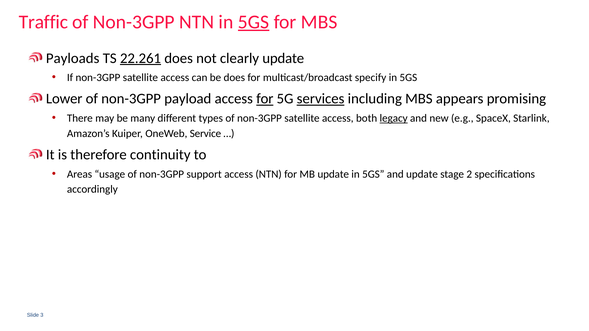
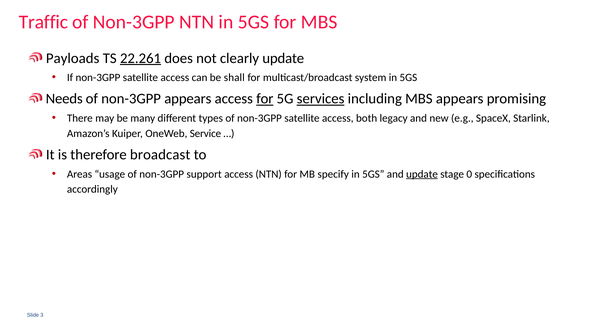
5GS at (254, 22) underline: present -> none
be does: does -> shall
specify: specify -> system
Lower: Lower -> Needs
non-3GPP payload: payload -> appears
legacy underline: present -> none
continuity: continuity -> broadcast
MB update: update -> specify
update at (422, 174) underline: none -> present
2: 2 -> 0
